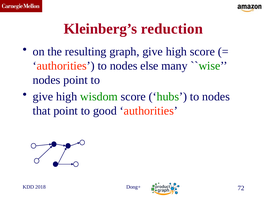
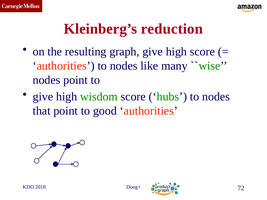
else: else -> like
